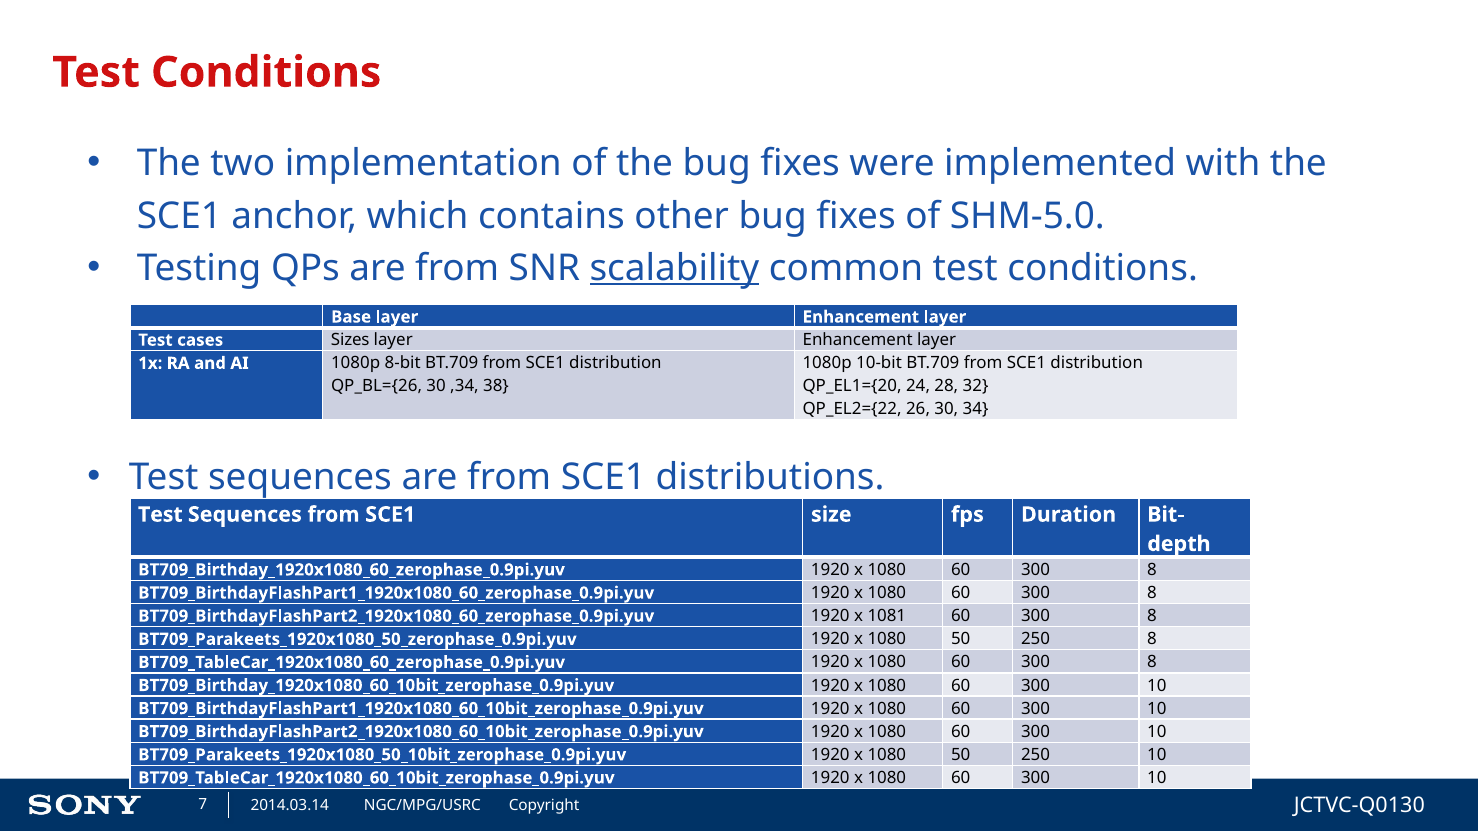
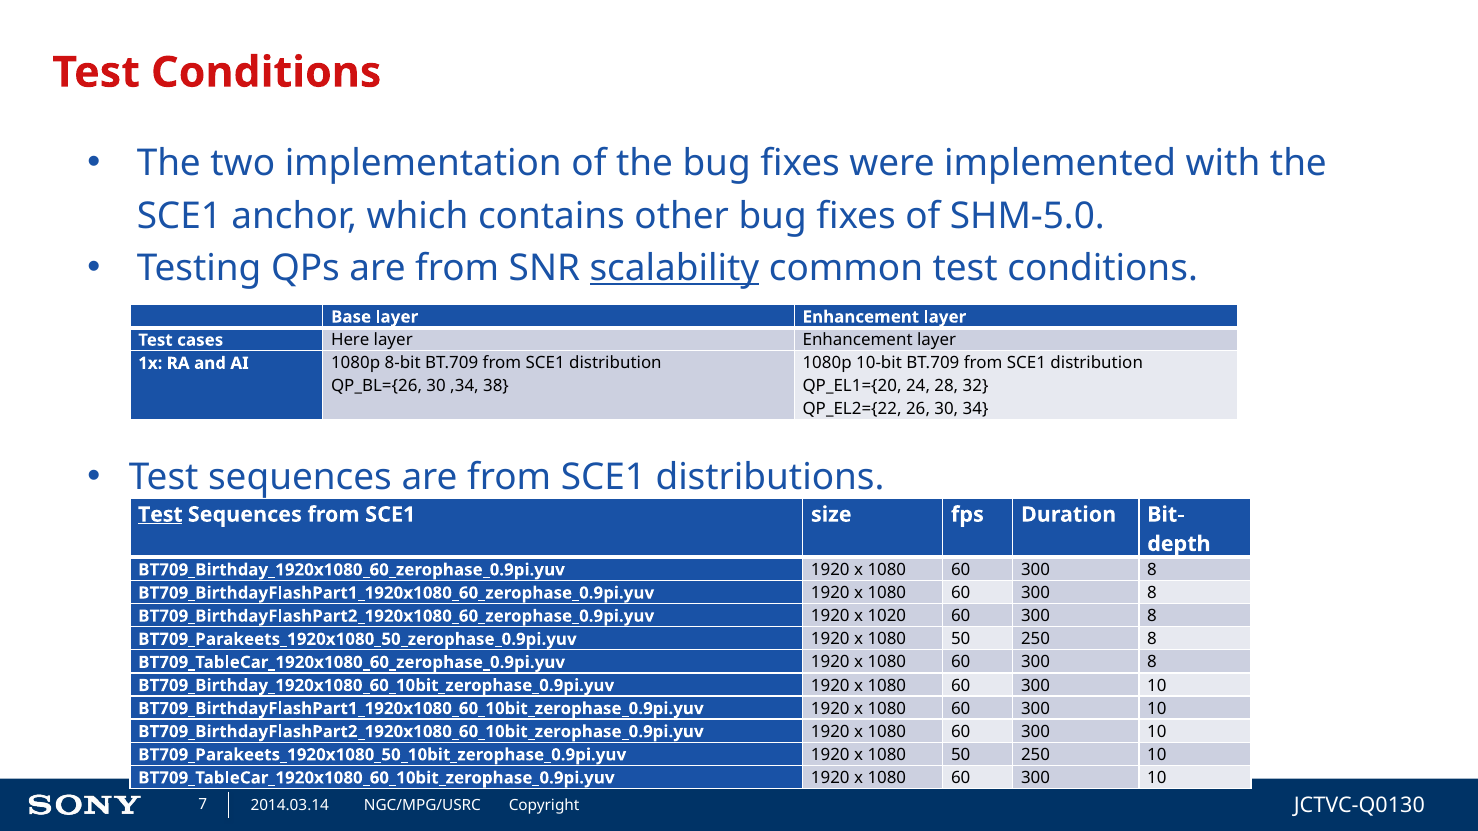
Sizes: Sizes -> Here
Test at (160, 514) underline: none -> present
1081: 1081 -> 1020
